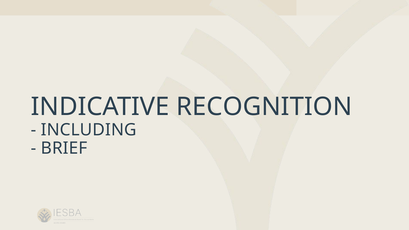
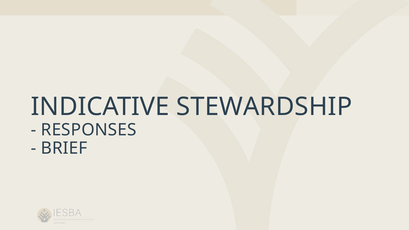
RECOGNITION: RECOGNITION -> STEWARDSHIP
INCLUDING: INCLUDING -> RESPONSES
